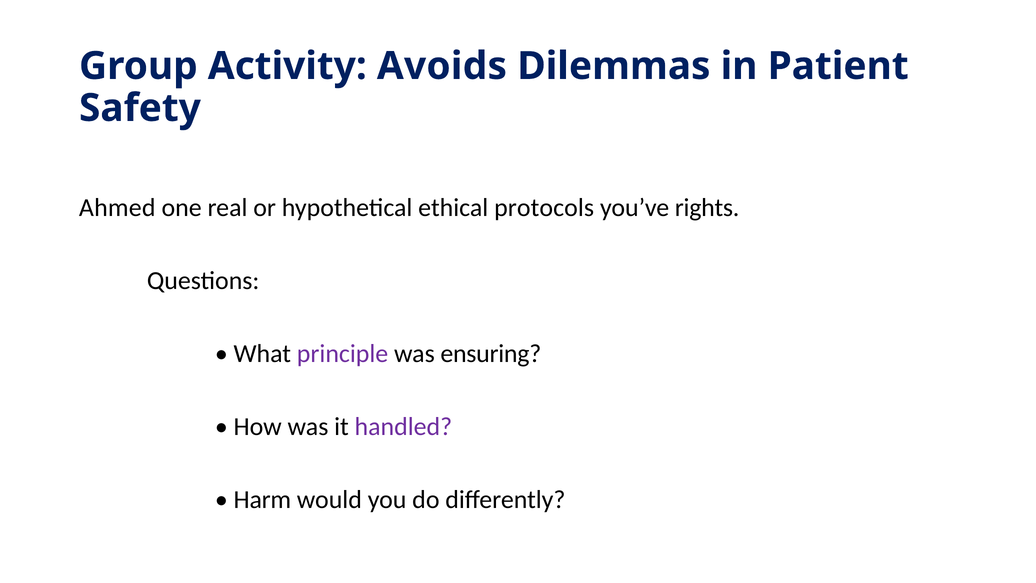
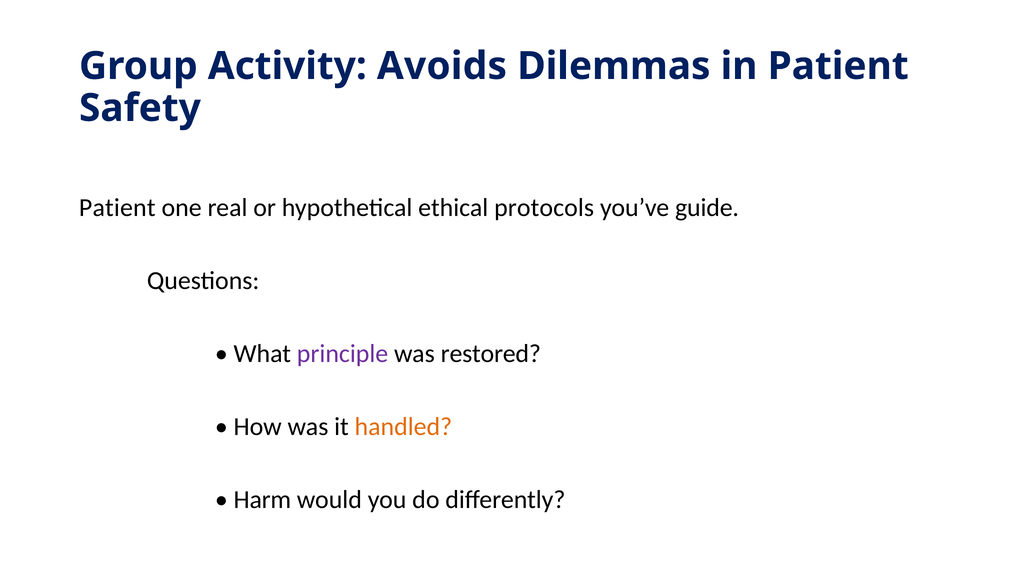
Ahmed at (117, 207): Ahmed -> Patient
rights: rights -> guide
ensuring: ensuring -> restored
handled colour: purple -> orange
